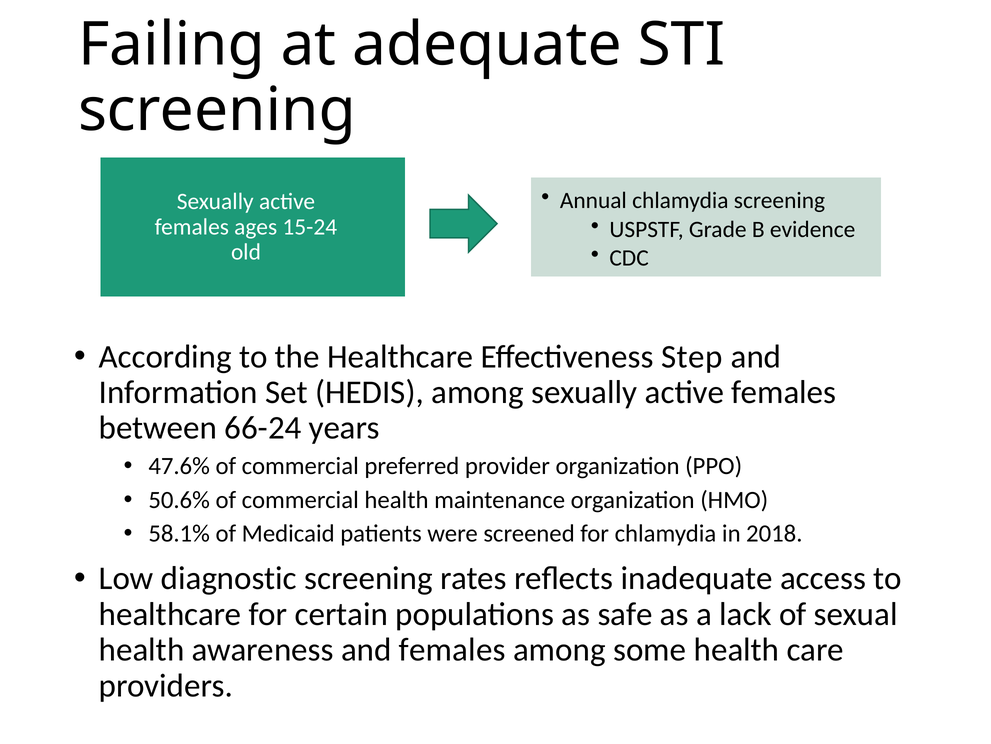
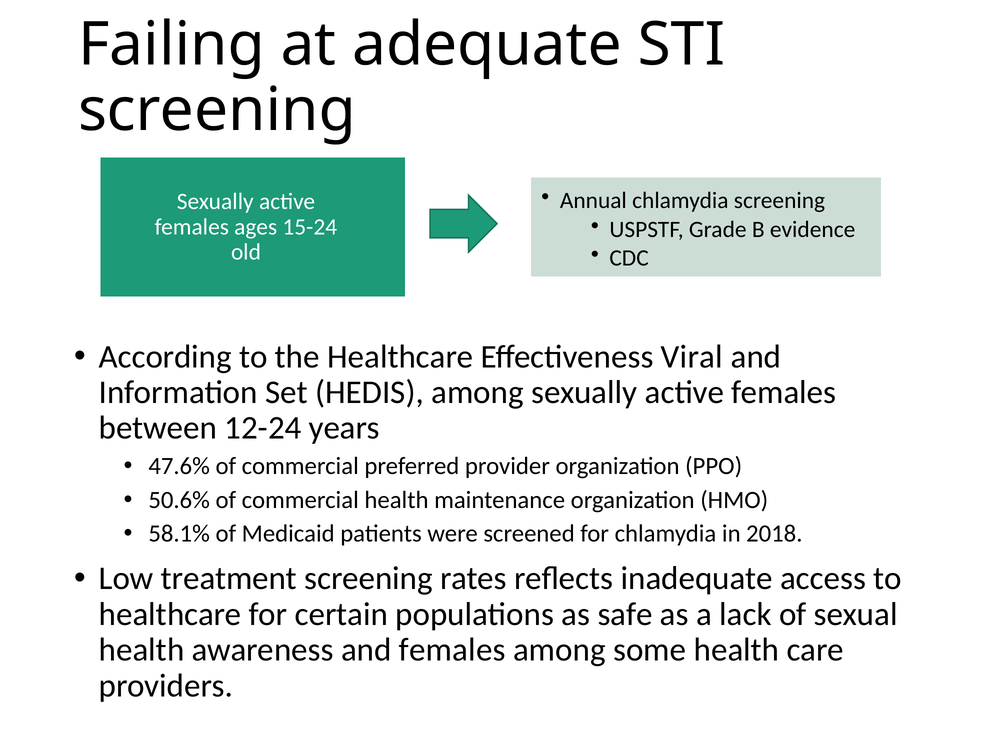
Step: Step -> Viral
66-24: 66-24 -> 12-24
diagnostic: diagnostic -> treatment
